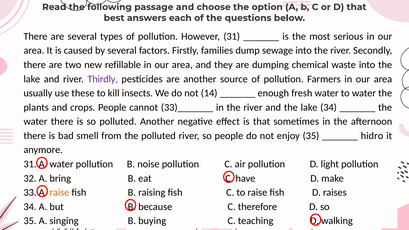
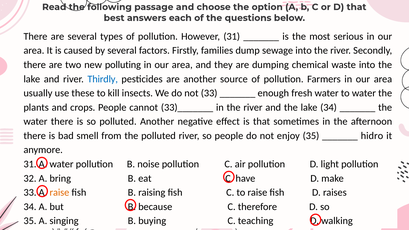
refillable: refillable -> polluting
Thirdly colour: purple -> blue
not 14: 14 -> 33
